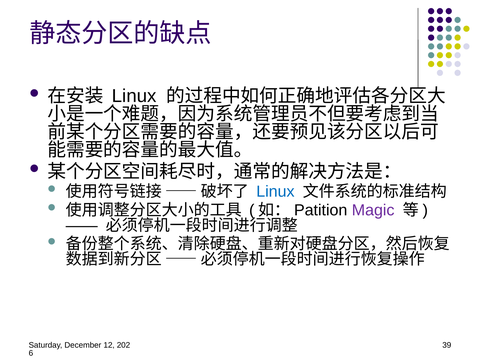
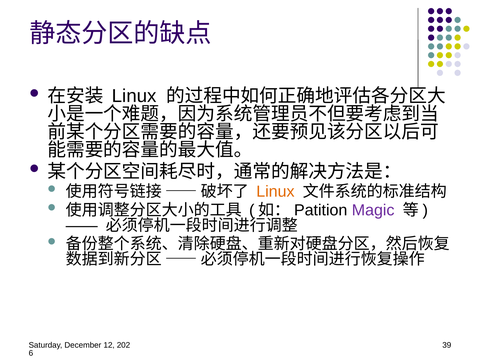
Linux at (275, 191) colour: blue -> orange
